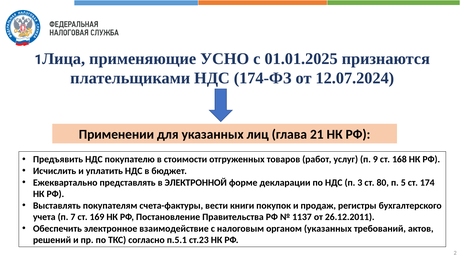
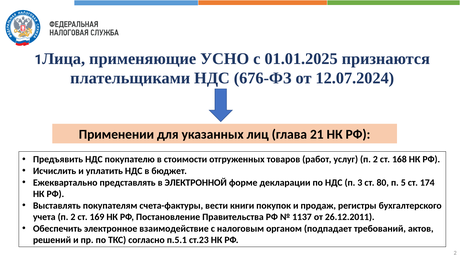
174-ФЗ: 174-ФЗ -> 676-ФЗ
услуг п 9: 9 -> 2
учета п 7: 7 -> 2
органом указанных: указанных -> подпадает
